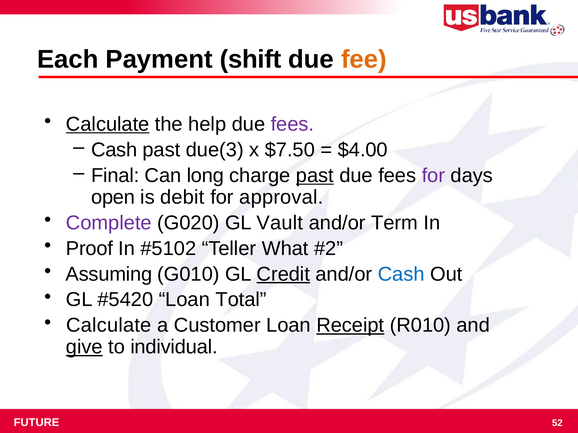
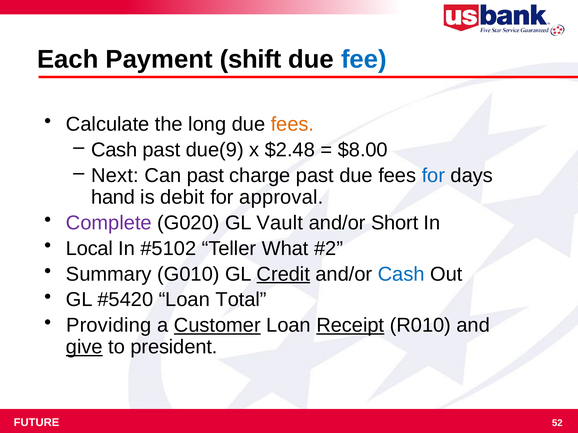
fee colour: orange -> blue
Calculate at (108, 124) underline: present -> none
help: help -> long
fees at (292, 124) colour: purple -> orange
due(3: due(3 -> due(9
$7.50: $7.50 -> $2.48
$4.00: $4.00 -> $8.00
Final: Final -> Next
Can long: long -> past
past at (315, 176) underline: present -> none
for at (433, 176) colour: purple -> blue
open: open -> hand
Term: Term -> Short
Proof: Proof -> Local
Assuming: Assuming -> Summary
Calculate at (109, 326): Calculate -> Providing
Customer underline: none -> present
individual: individual -> president
